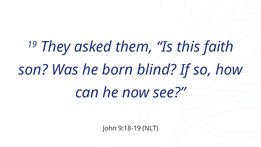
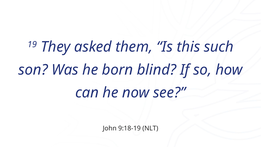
faith: faith -> such
